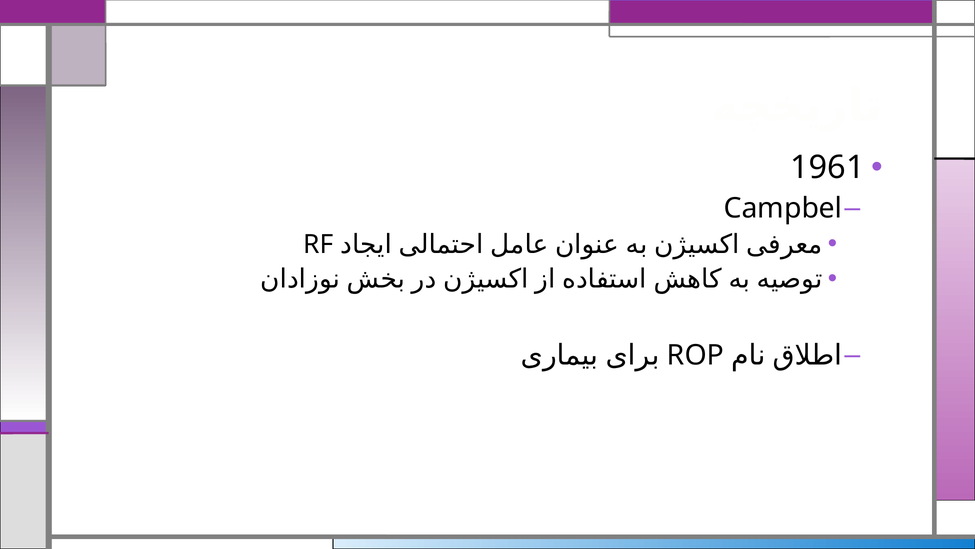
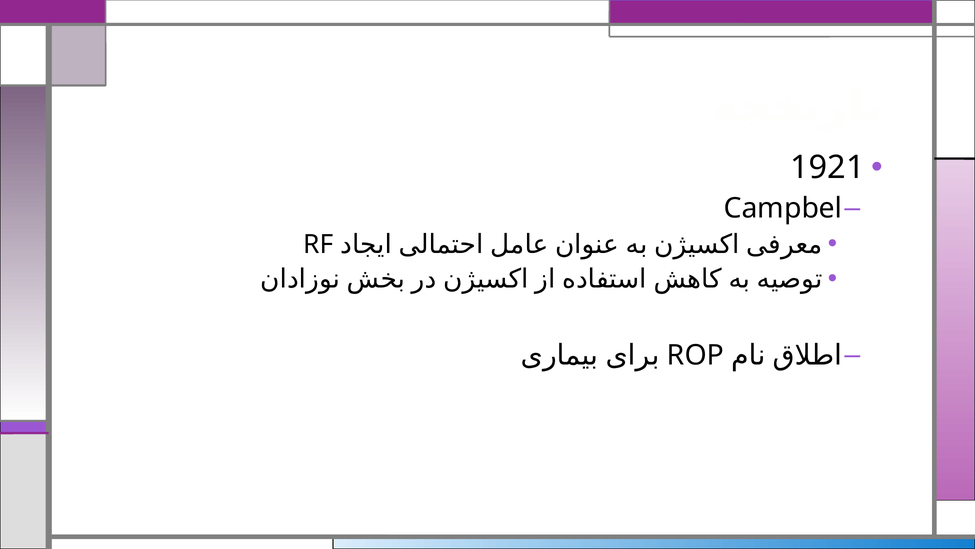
1961: 1961 -> 1921
